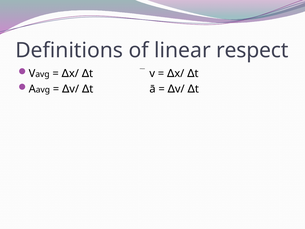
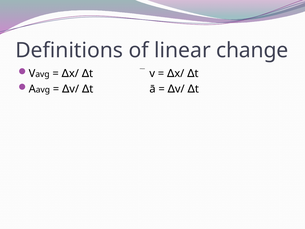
respect: respect -> change
